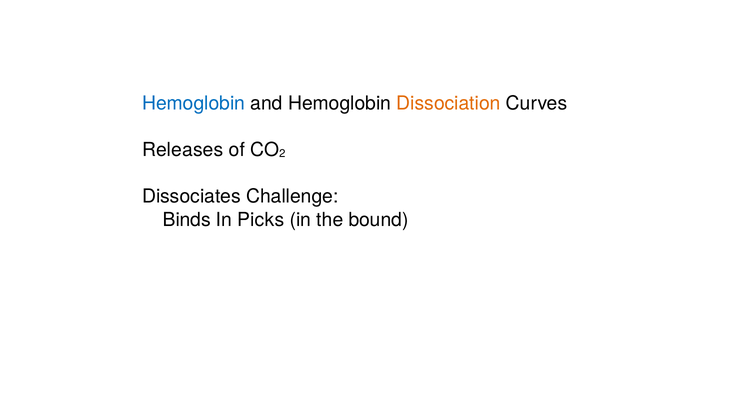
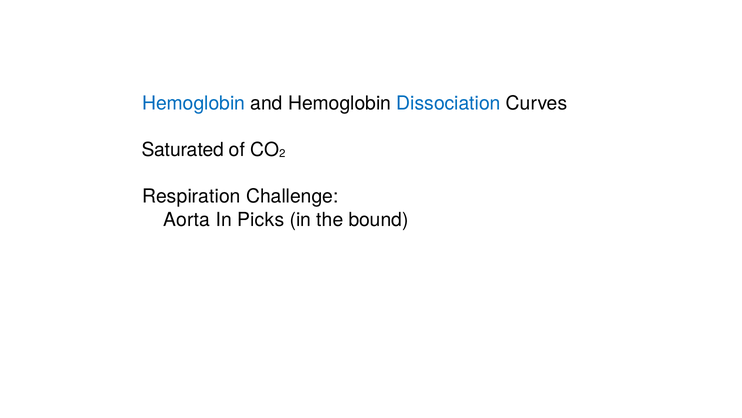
Dissociation colour: orange -> blue
Releases: Releases -> Saturated
Dissociates: Dissociates -> Respiration
Binds: Binds -> Aorta
